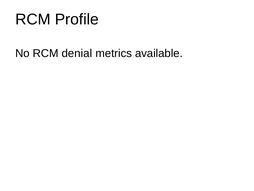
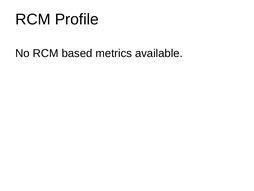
denial: denial -> based
